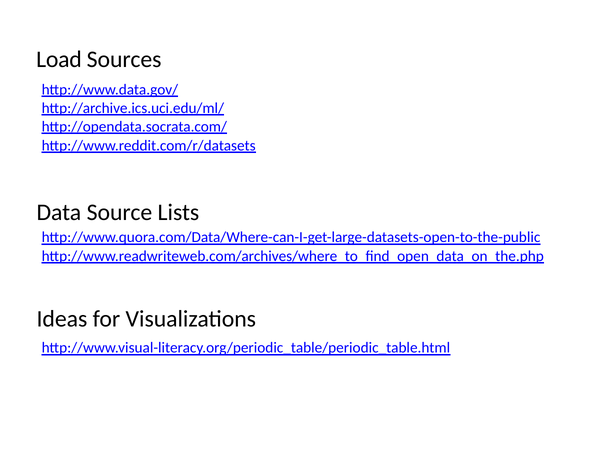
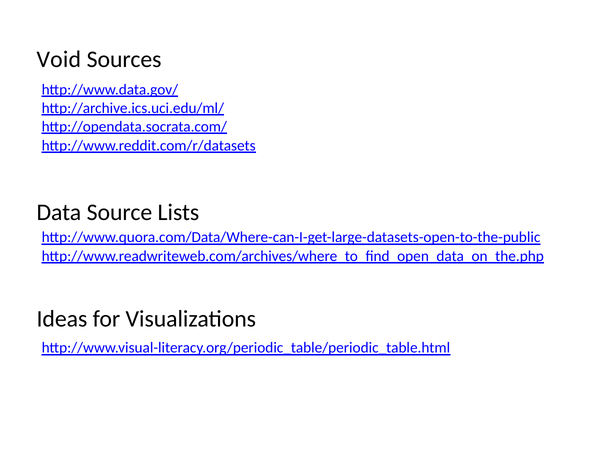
Load: Load -> Void
